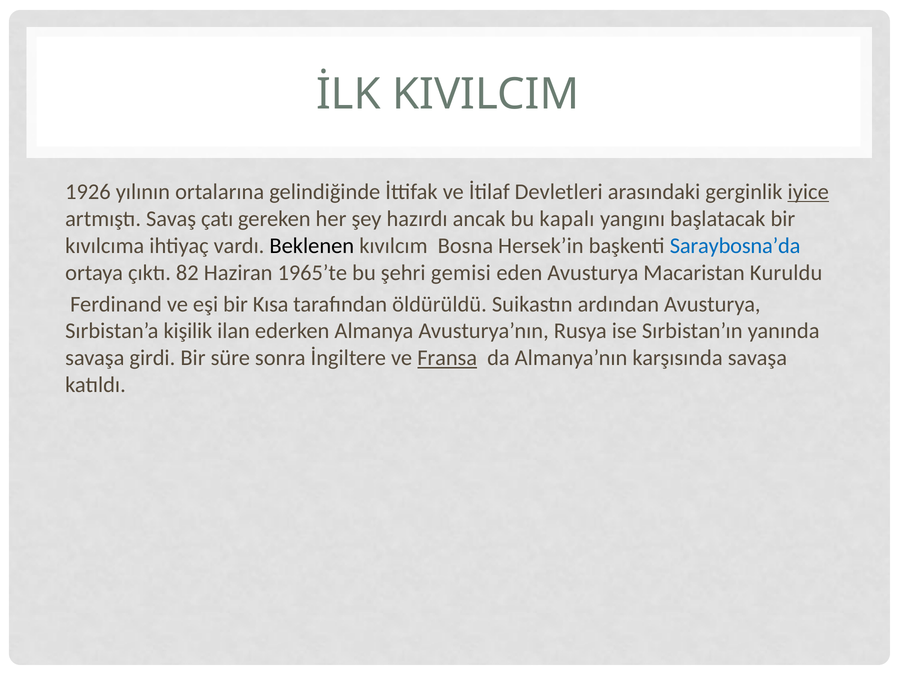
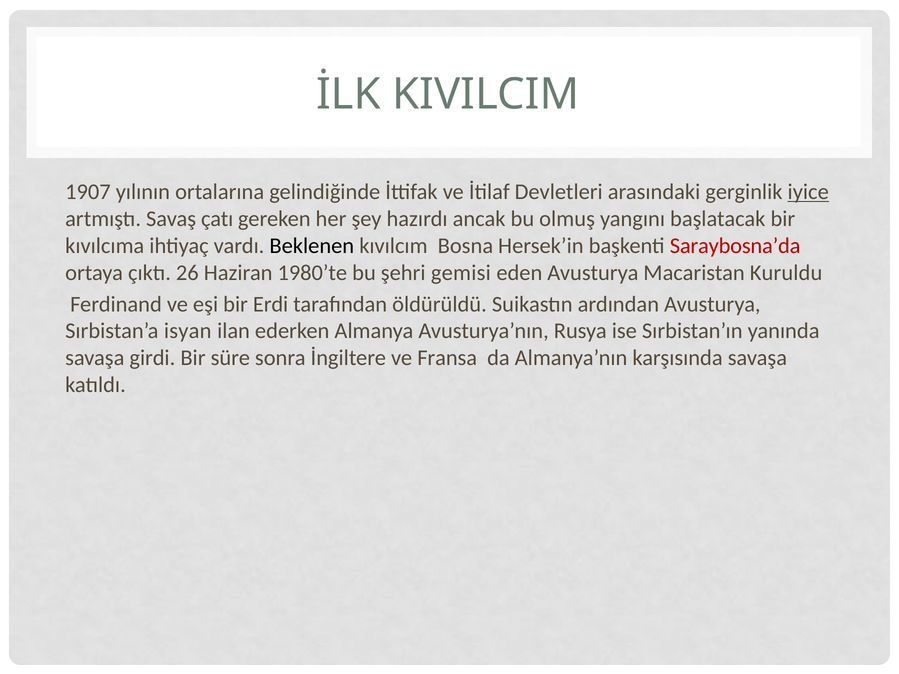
1926: 1926 -> 1907
kapalı: kapalı -> olmuş
Saraybosna’da colour: blue -> red
82: 82 -> 26
1965’te: 1965’te -> 1980’te
Kısa: Kısa -> Erdi
kişilik: kişilik -> isyan
Fransa underline: present -> none
